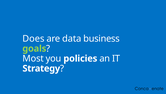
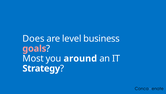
data: data -> level
goals colour: light green -> pink
policies: policies -> around
